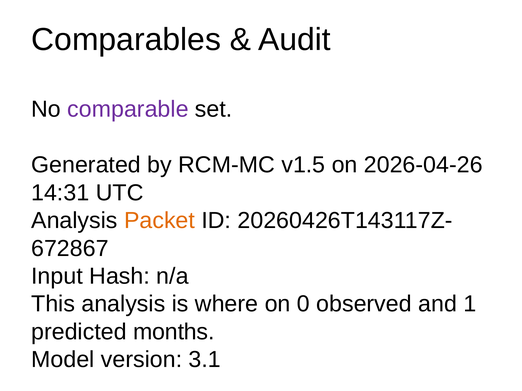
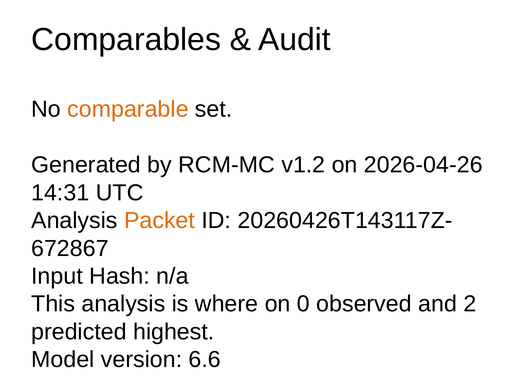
comparable colour: purple -> orange
v1.5: v1.5 -> v1.2
1: 1 -> 2
months: months -> highest
3.1: 3.1 -> 6.6
